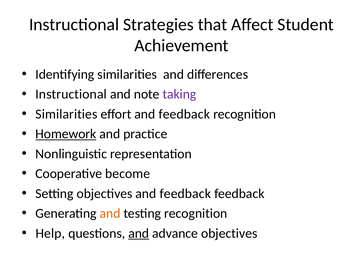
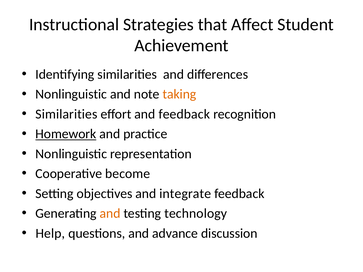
Instructional at (71, 94): Instructional -> Nonlinguistic
taking colour: purple -> orange
objectives and feedback: feedback -> integrate
testing recognition: recognition -> technology
and at (139, 233) underline: present -> none
advance objectives: objectives -> discussion
